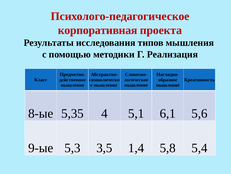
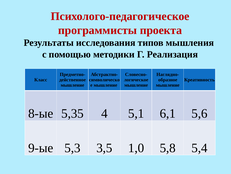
корпоративная: корпоративная -> программисты
1,4: 1,4 -> 1,0
